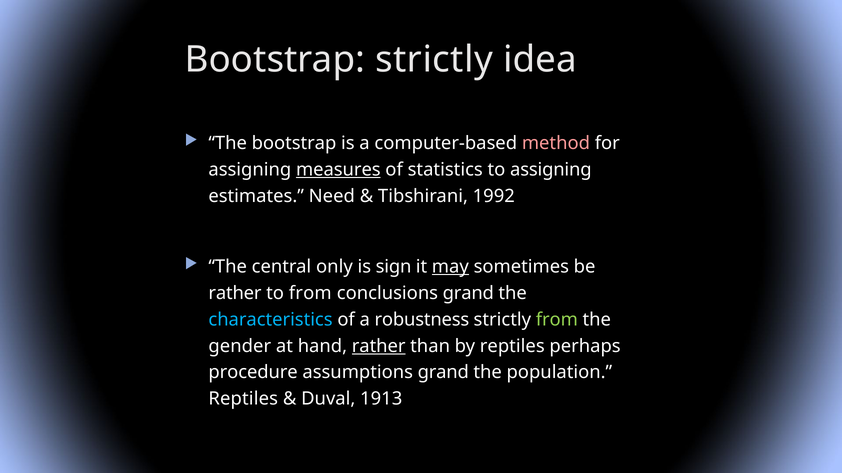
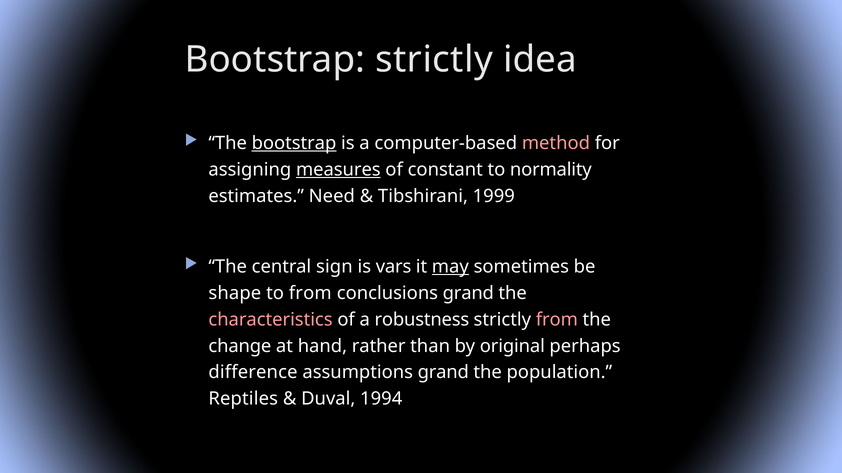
bootstrap at (294, 143) underline: none -> present
statistics: statistics -> constant
to assigning: assigning -> normality
1992: 1992 -> 1999
only: only -> sign
sign: sign -> vars
rather at (235, 293): rather -> shape
characteristics colour: light blue -> pink
from at (557, 320) colour: light green -> pink
gender: gender -> change
rather at (379, 346) underline: present -> none
by reptiles: reptiles -> original
procedure: procedure -> difference
1913: 1913 -> 1994
